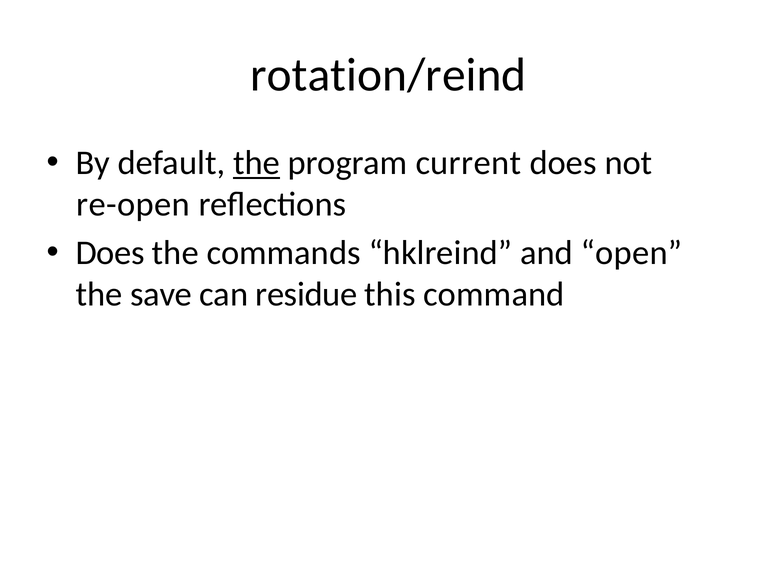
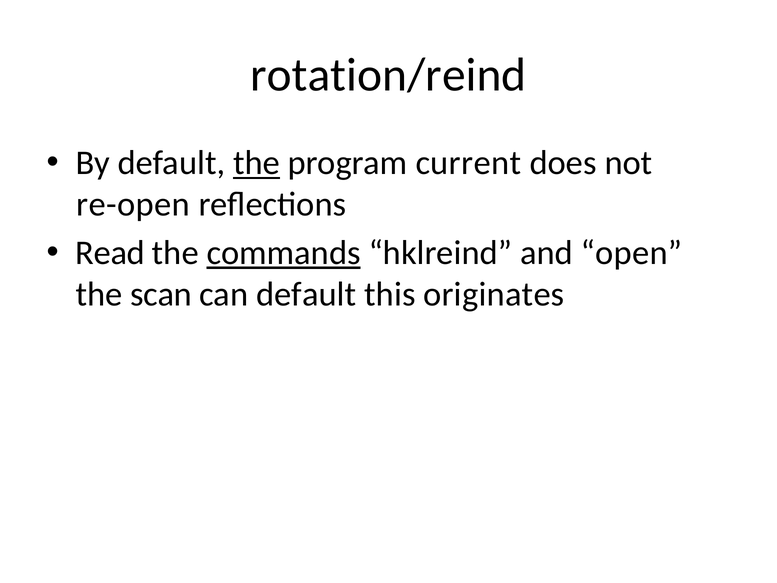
Does at (110, 253): Does -> Read
commands underline: none -> present
save: save -> scan
can residue: residue -> default
command: command -> originates
